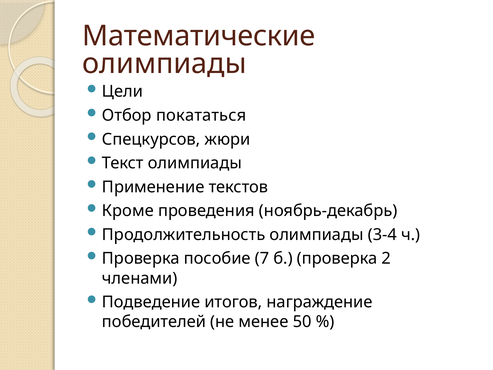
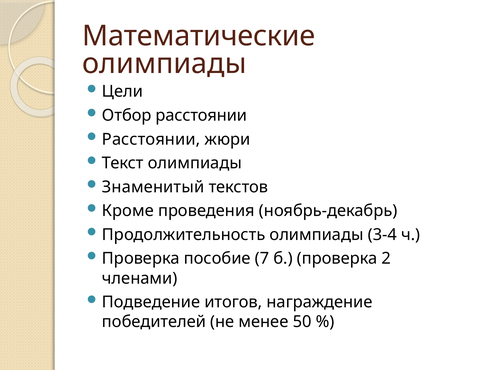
Отбор покататься: покататься -> расстоянии
Спецкурсов at (151, 139): Спецкурсов -> Расстоянии
Применение: Применение -> Знаменитый
